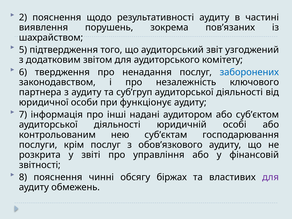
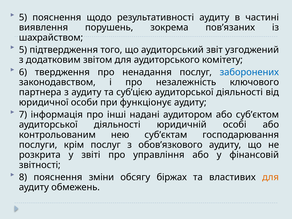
2 at (23, 17): 2 -> 5
суб’груп: суб’груп -> суб’цією
чинні: чинні -> зміни
для at (271, 177) colour: purple -> orange
